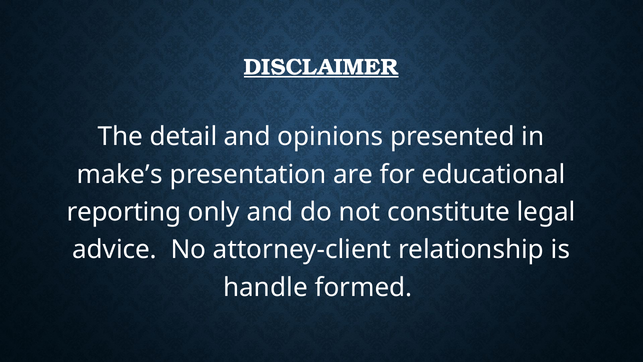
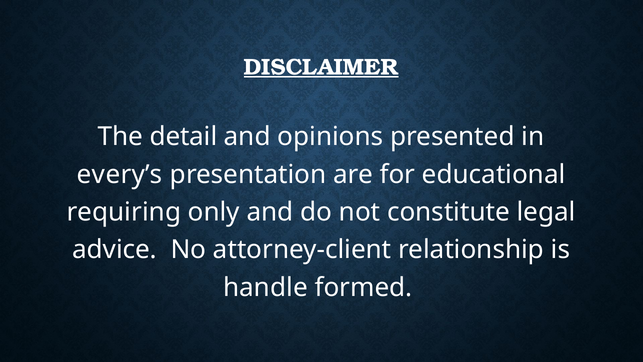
make’s: make’s -> every’s
reporting: reporting -> requiring
